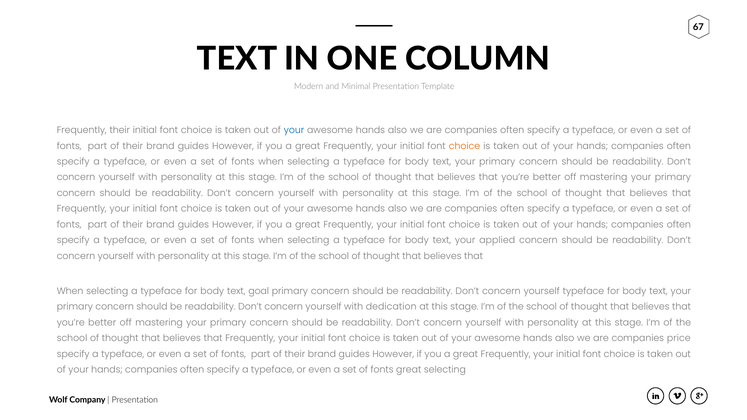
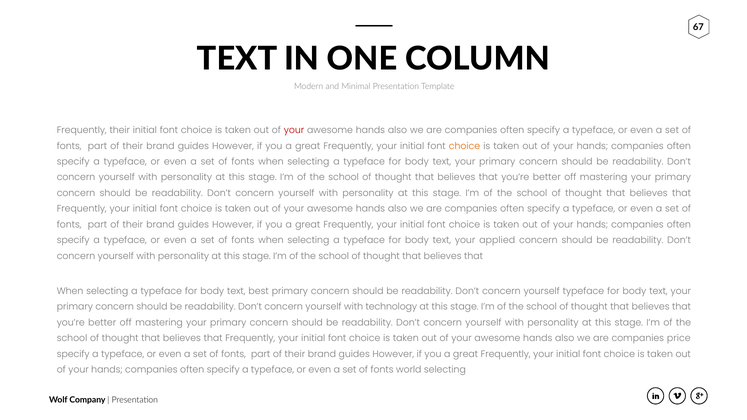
your at (294, 130) colour: blue -> red
goal: goal -> best
dedication: dedication -> technology
fonts great: great -> world
